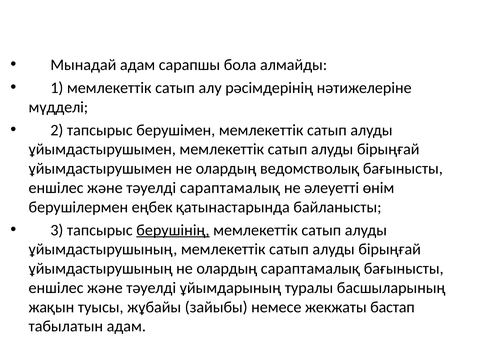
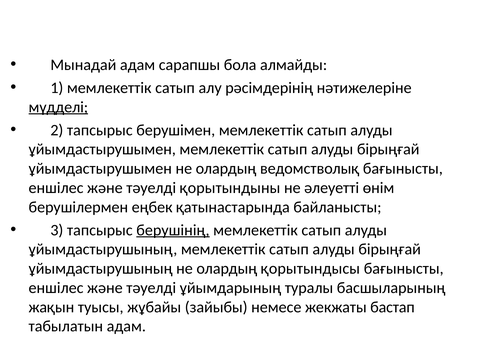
мүдделі underline: none -> present
тәуелді сараптамалық: сараптамалық -> қорытындыны
олардың сараптамалық: сараптамалық -> қорытындысы
